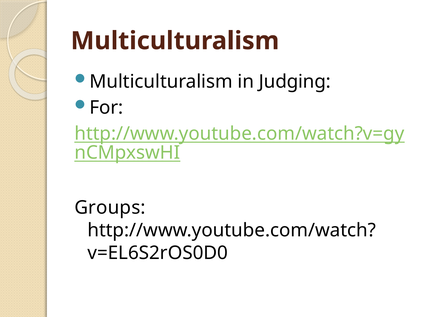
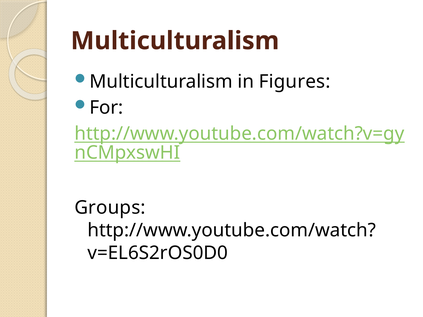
Judging: Judging -> Figures
